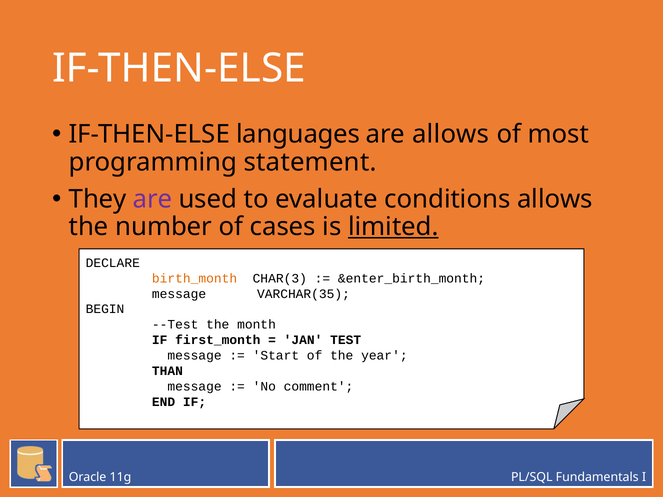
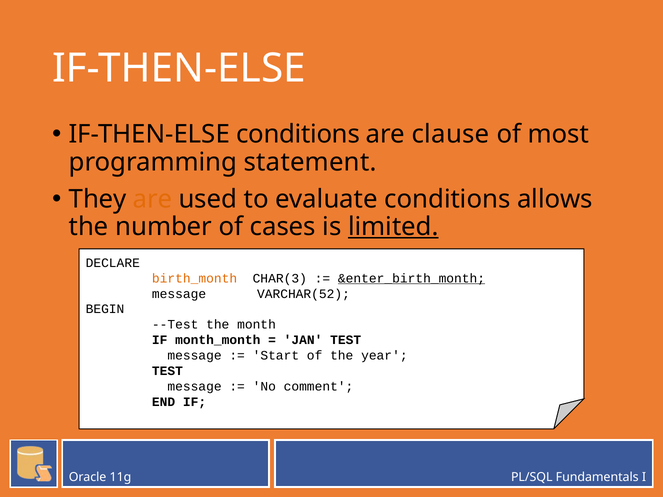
IF-THEN-ELSE languages: languages -> conditions
are allows: allows -> clause
are at (152, 199) colour: purple -> orange
&enter_birth_month underline: none -> present
VARCHAR(35: VARCHAR(35 -> VARCHAR(52
first_month: first_month -> month_month
THAN at (167, 371): THAN -> TEST
